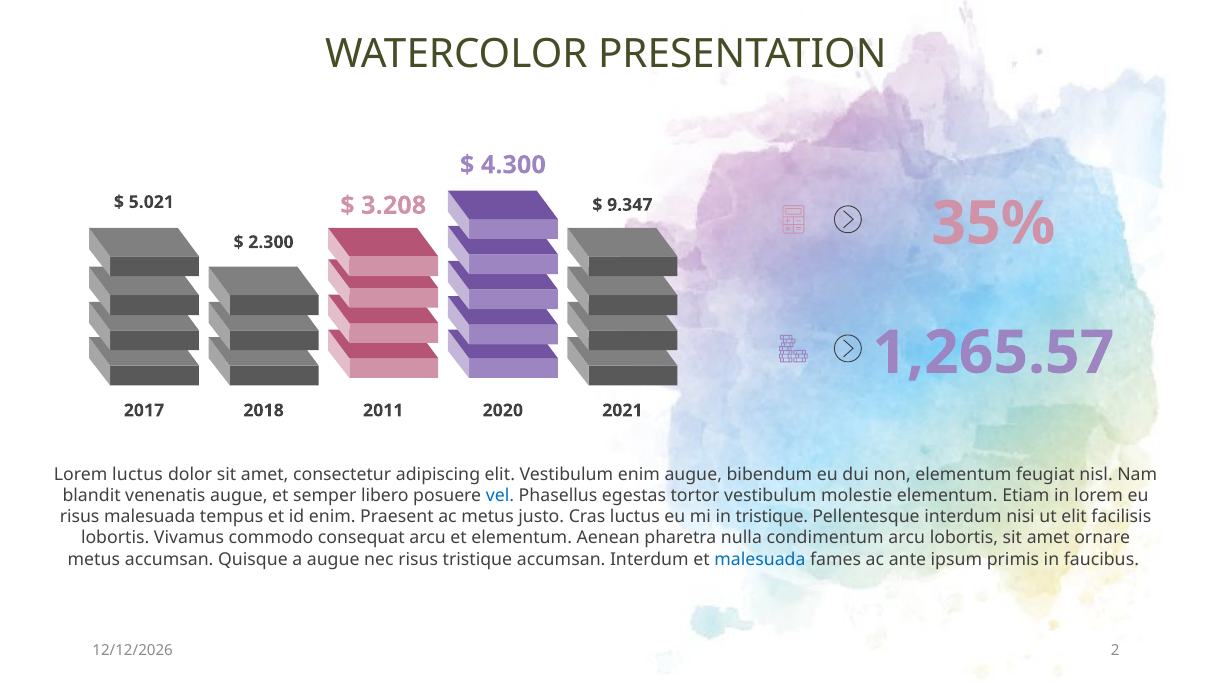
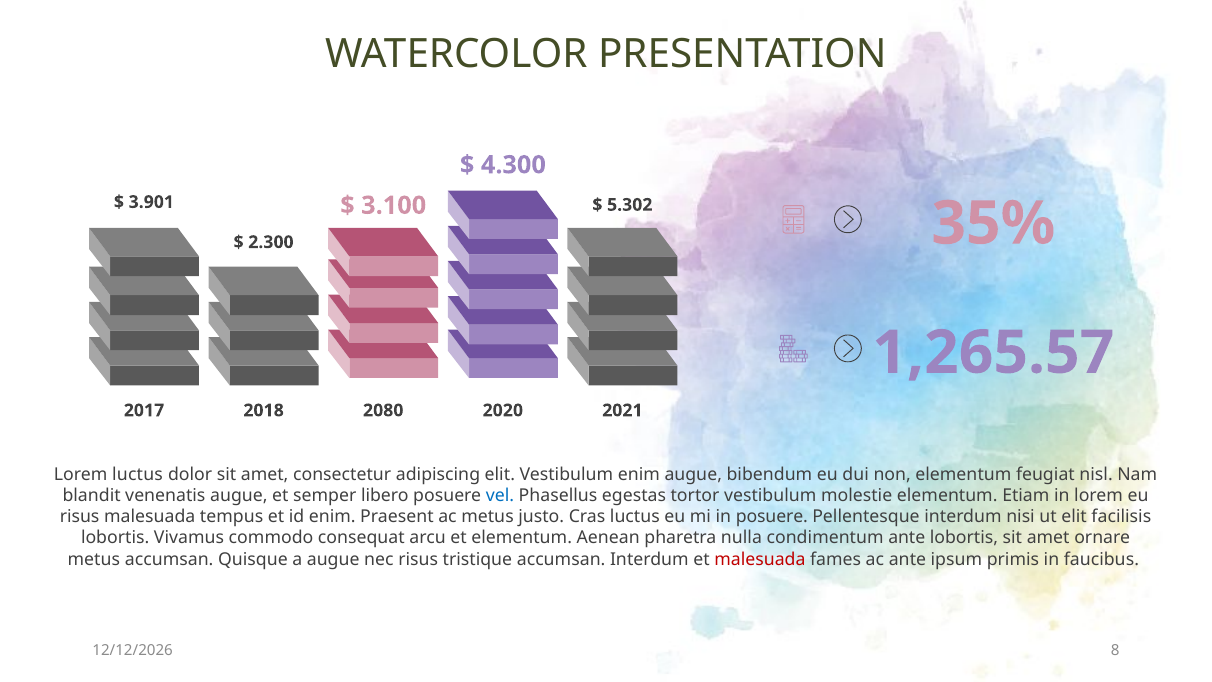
5.021: 5.021 -> 3.901
3.208: 3.208 -> 3.100
9.347: 9.347 -> 5.302
2011: 2011 -> 2080
in tristique: tristique -> posuere
condimentum arcu: arcu -> ante
malesuada at (760, 559) colour: blue -> red
2: 2 -> 8
